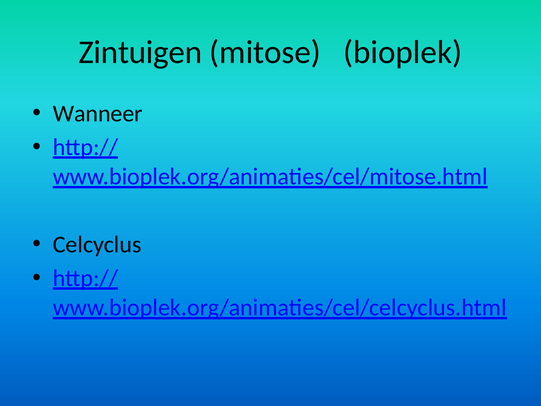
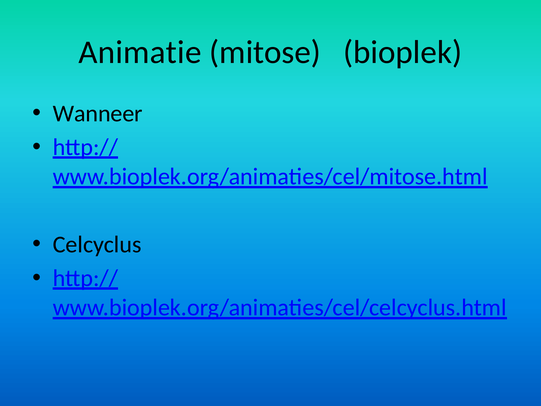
Zintuigen: Zintuigen -> Animatie
